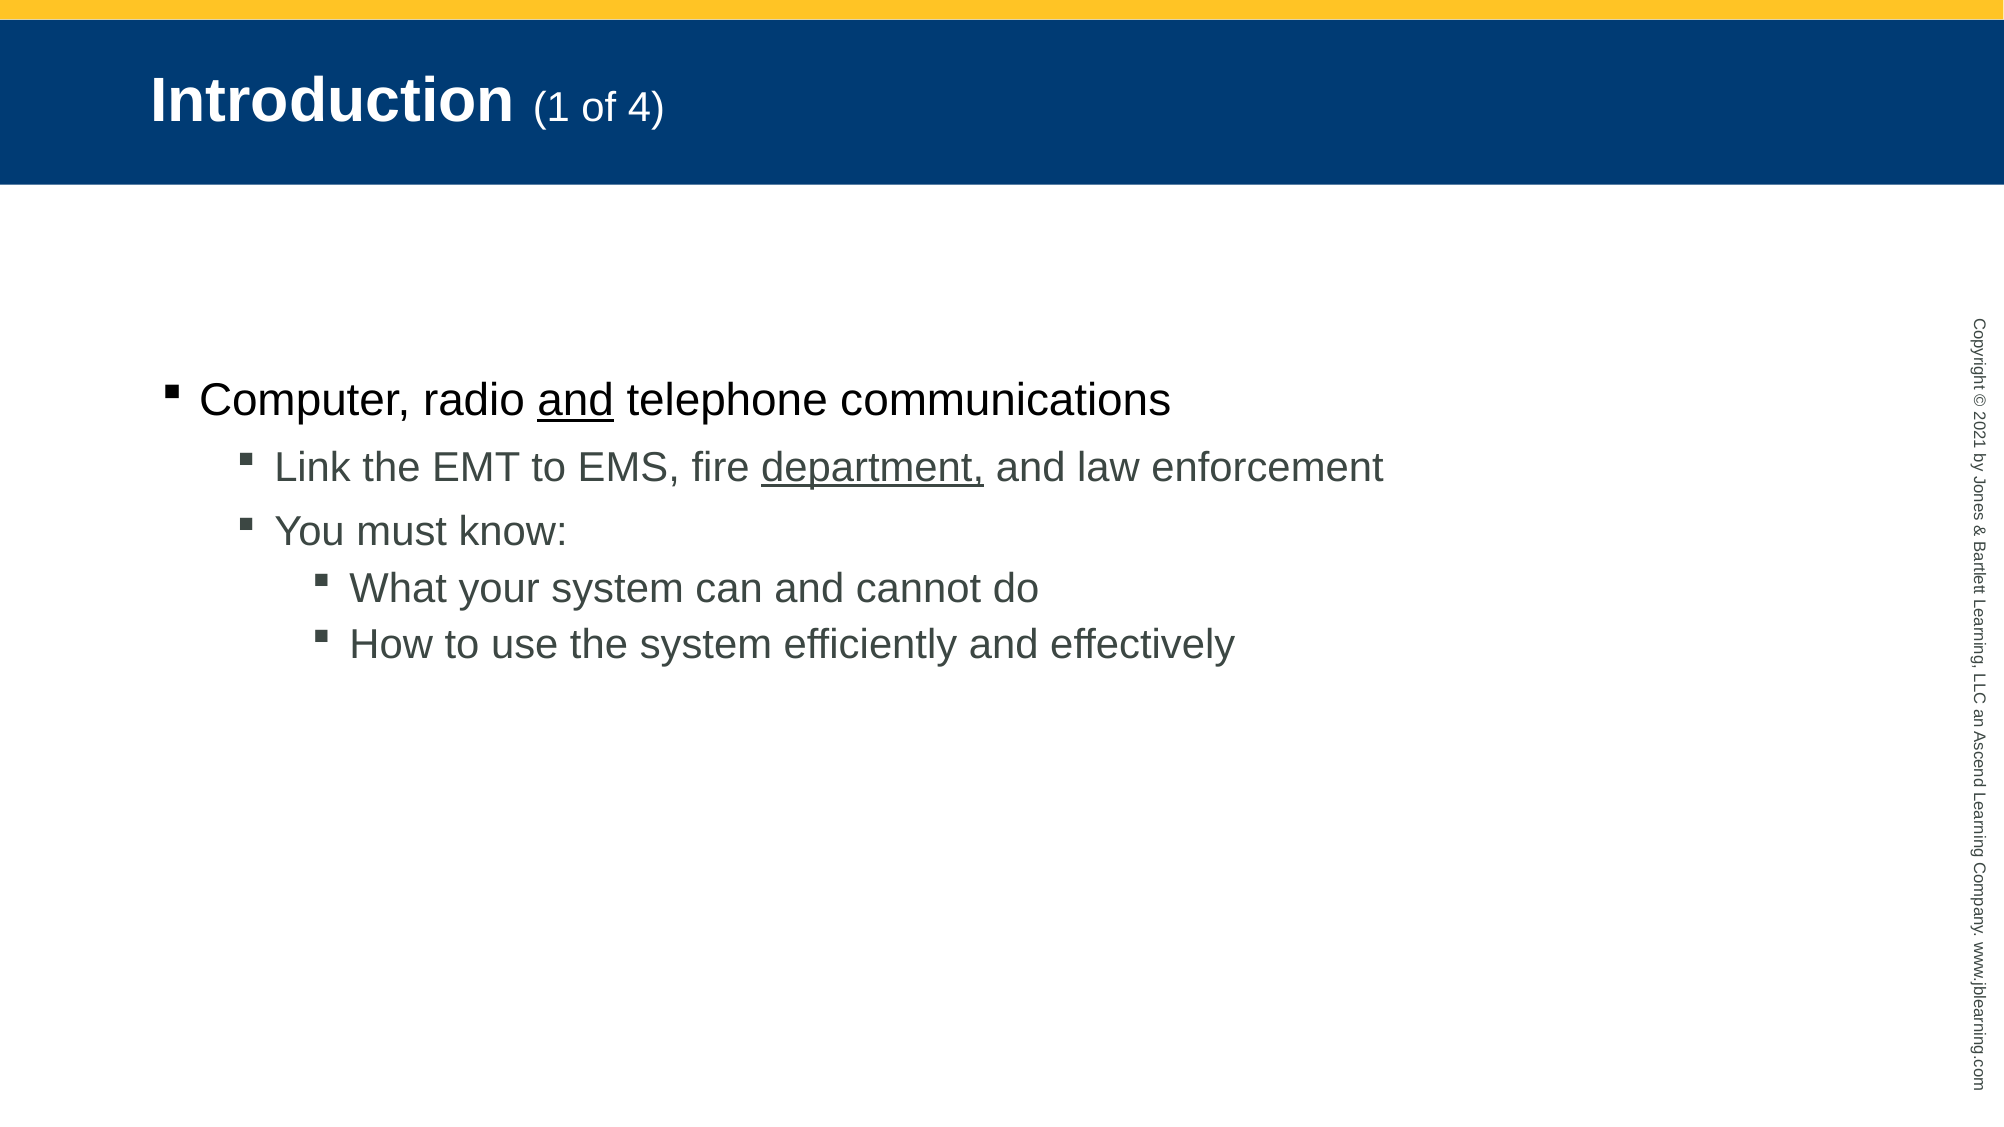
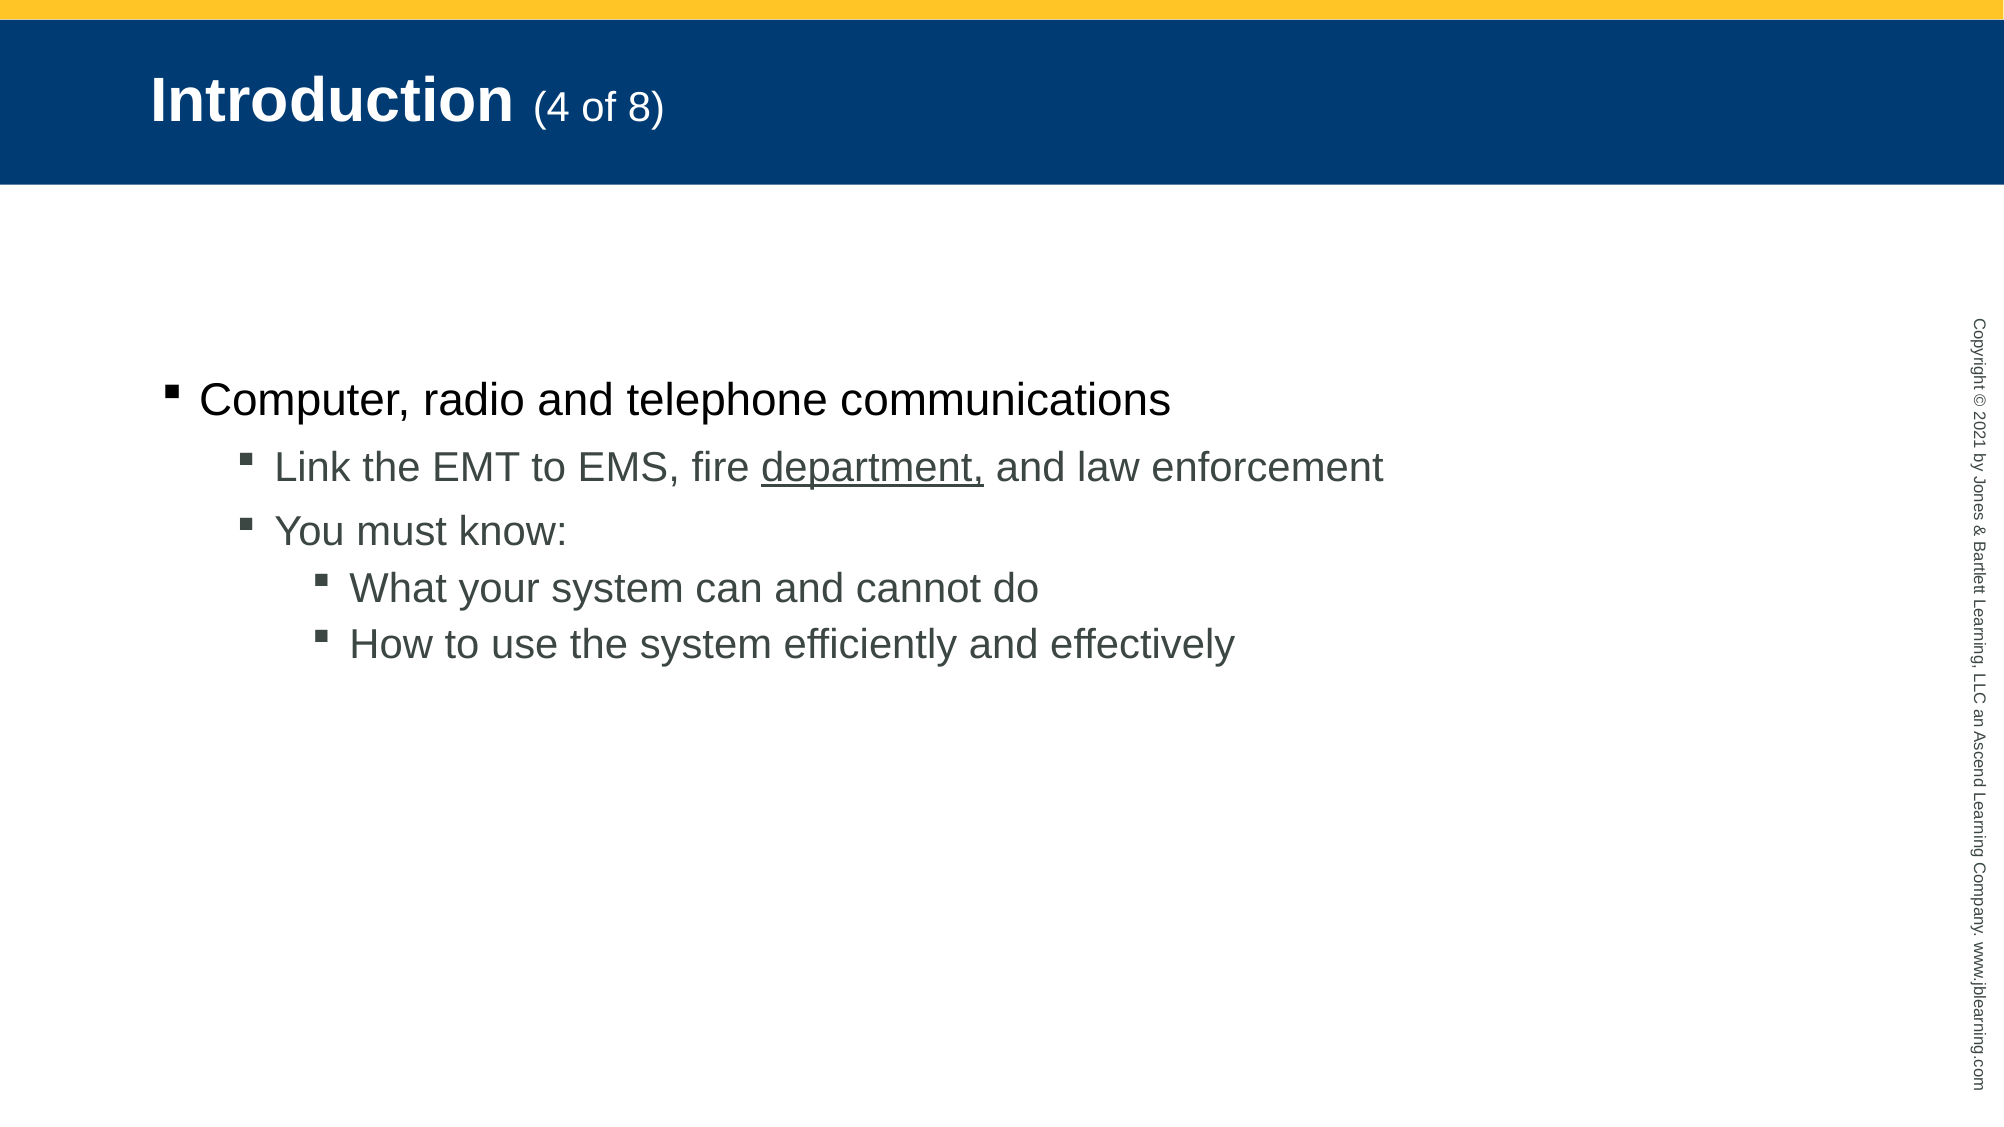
Introduction 1: 1 -> 4
4: 4 -> 8
and at (576, 400) underline: present -> none
